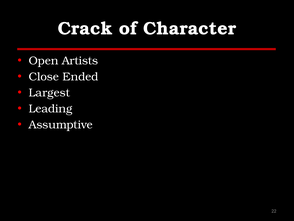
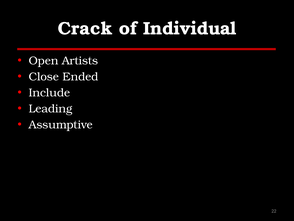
Character: Character -> Individual
Largest: Largest -> Include
